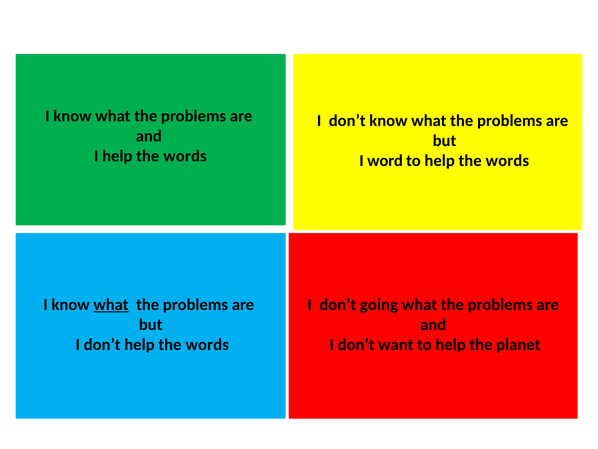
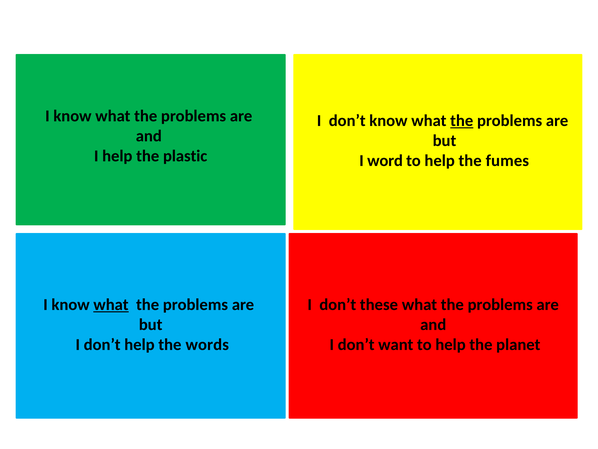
the at (462, 121) underline: none -> present
I help the words: words -> plastic
to help the words: words -> fumes
going: going -> these
